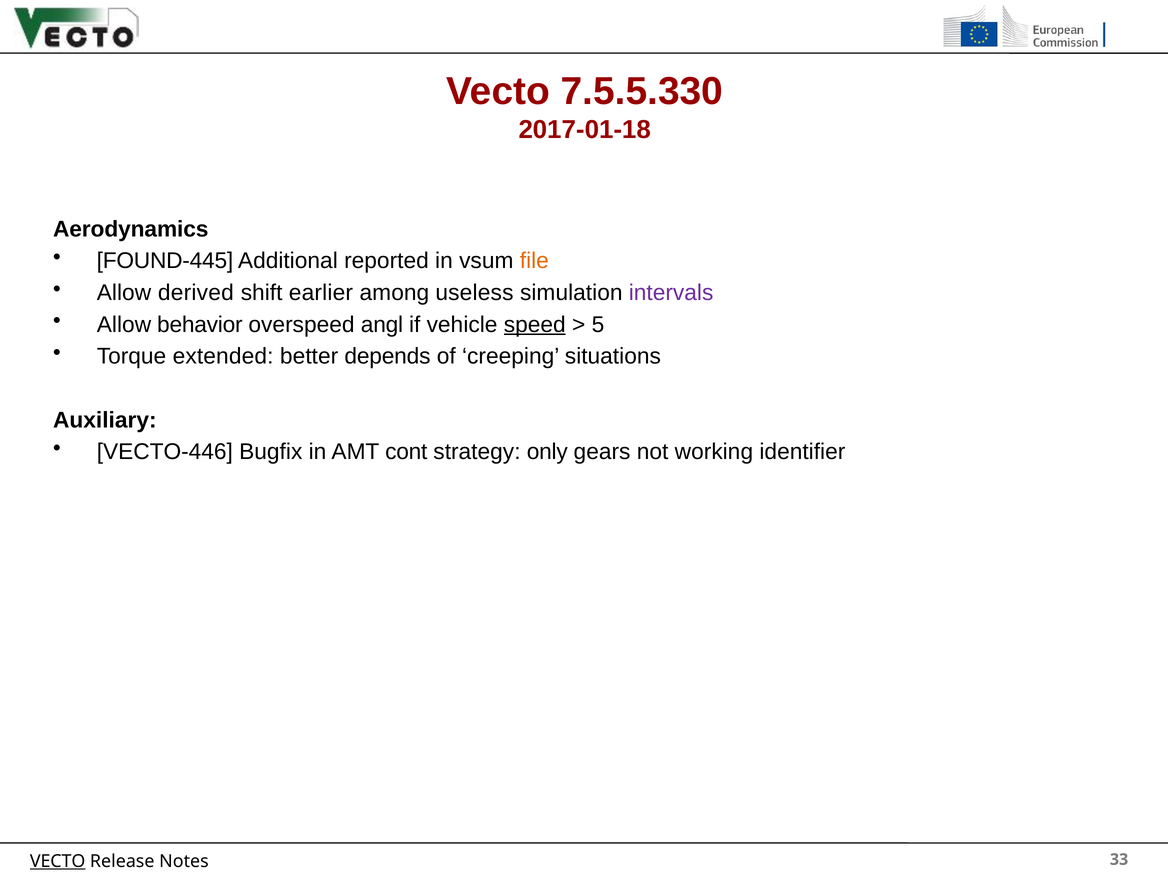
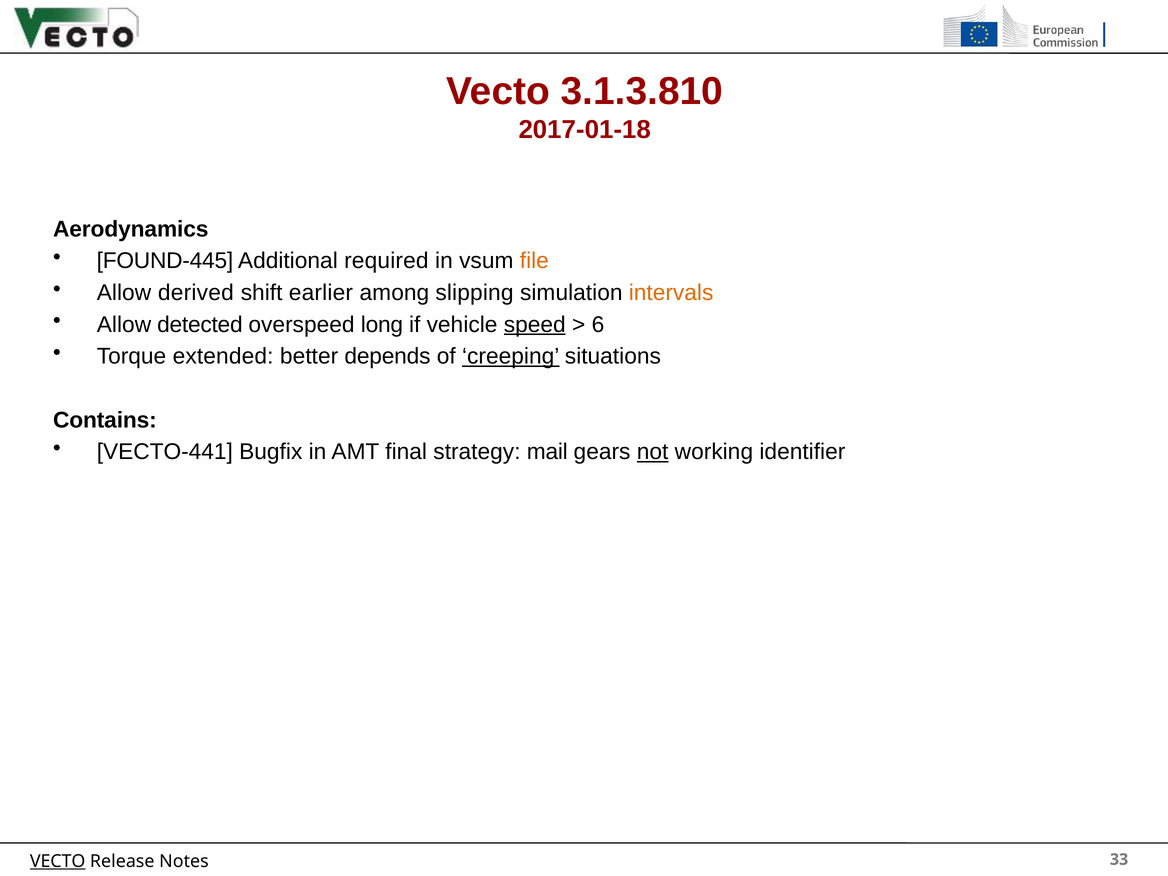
7.5.5.330: 7.5.5.330 -> 3.1.3.810
reported: reported -> required
useless: useless -> slipping
intervals colour: purple -> orange
behavior: behavior -> detected
angl: angl -> long
5: 5 -> 6
creeping underline: none -> present
Auxiliary: Auxiliary -> Contains
VECTO-446: VECTO-446 -> VECTO-441
cont: cont -> final
only: only -> mail
not underline: none -> present
